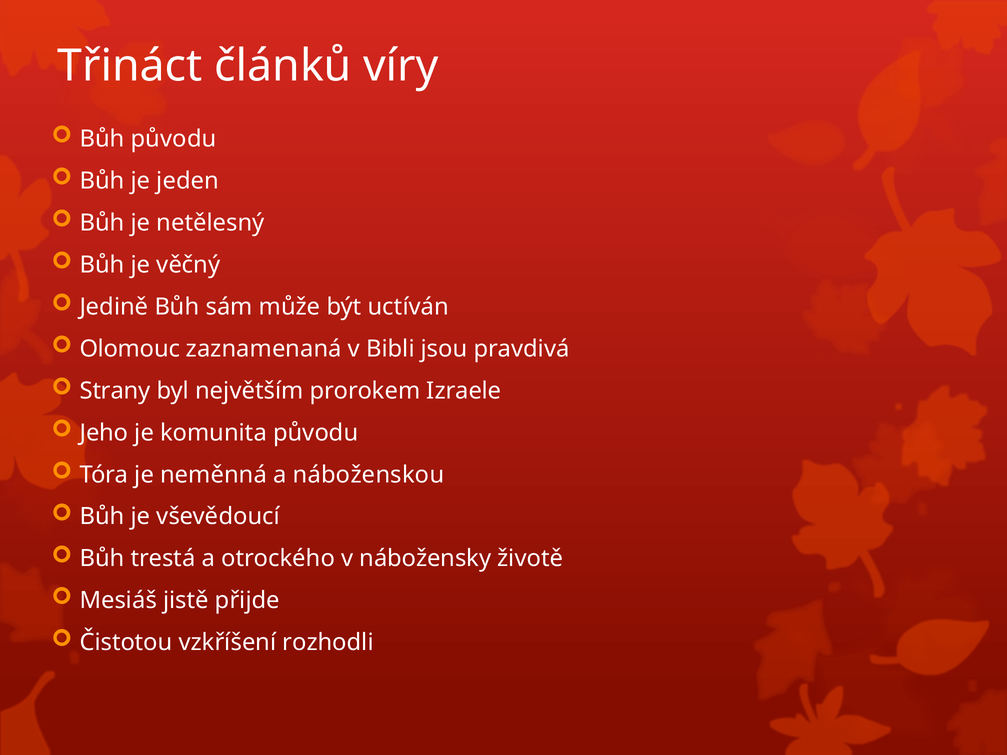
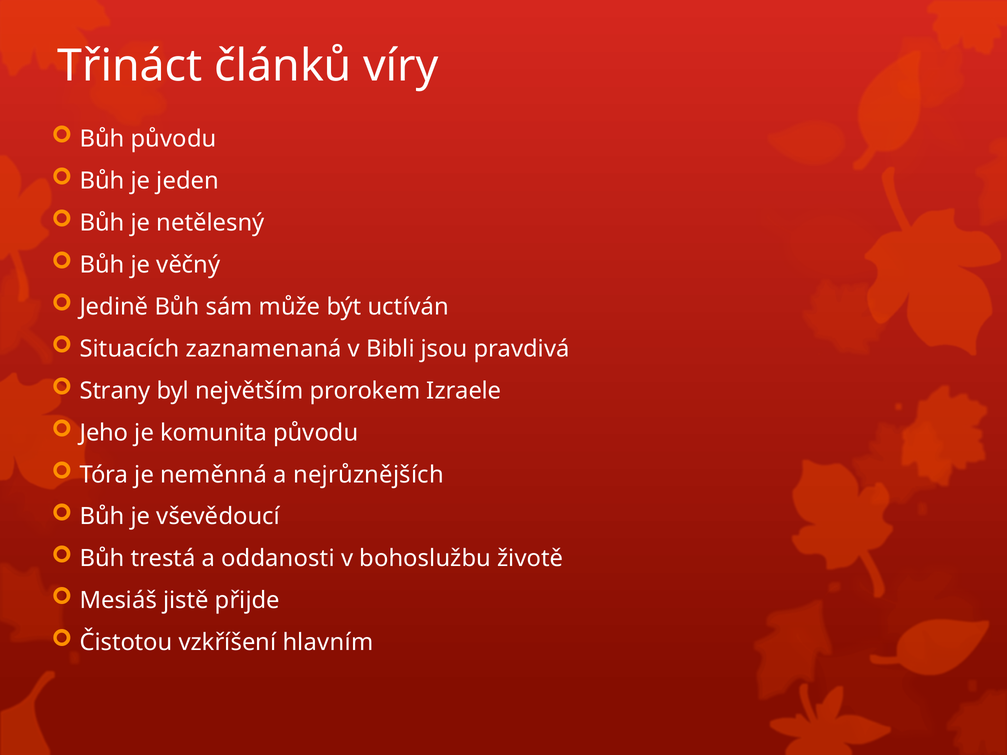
Olomouc: Olomouc -> Situacích
náboženskou: náboženskou -> nejrůznějších
otrockého: otrockého -> oddanosti
nábožensky: nábožensky -> bohoslužbu
rozhodli: rozhodli -> hlavním
